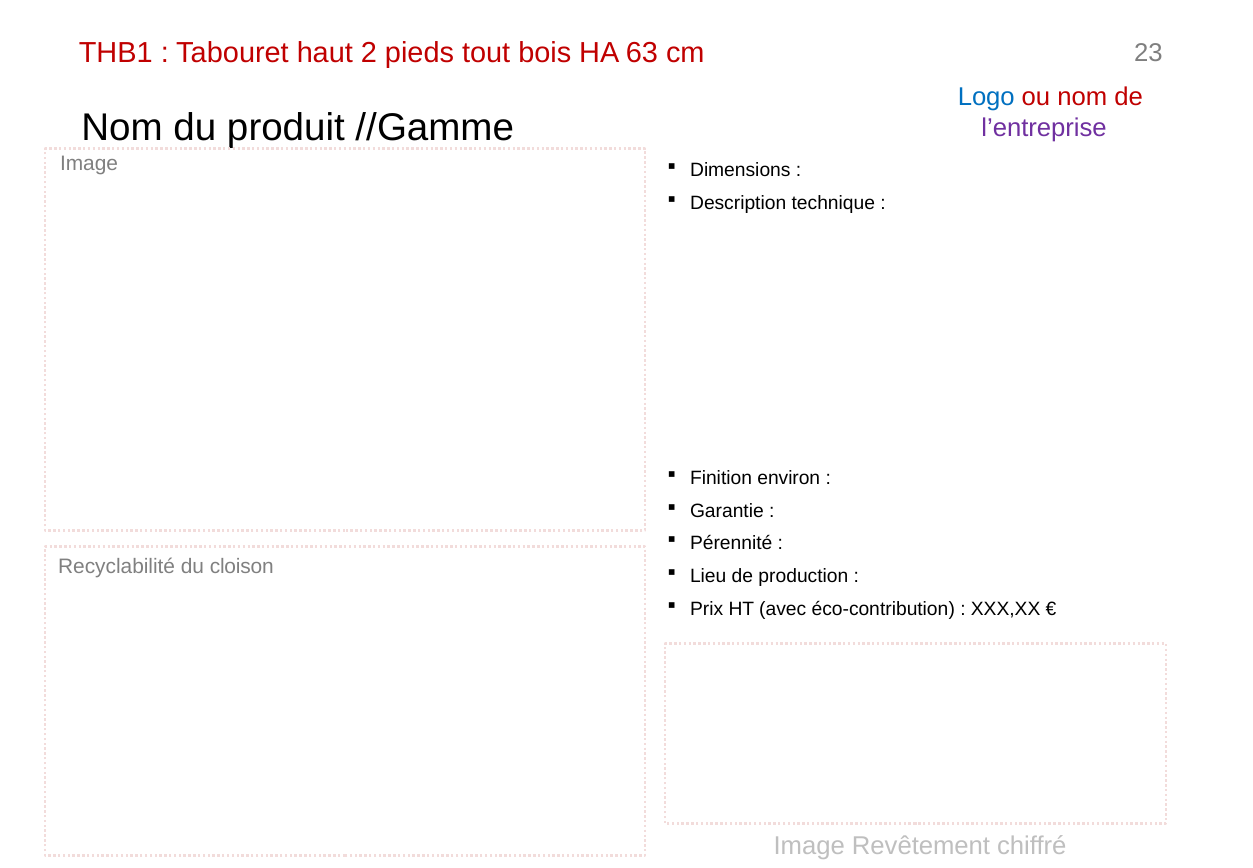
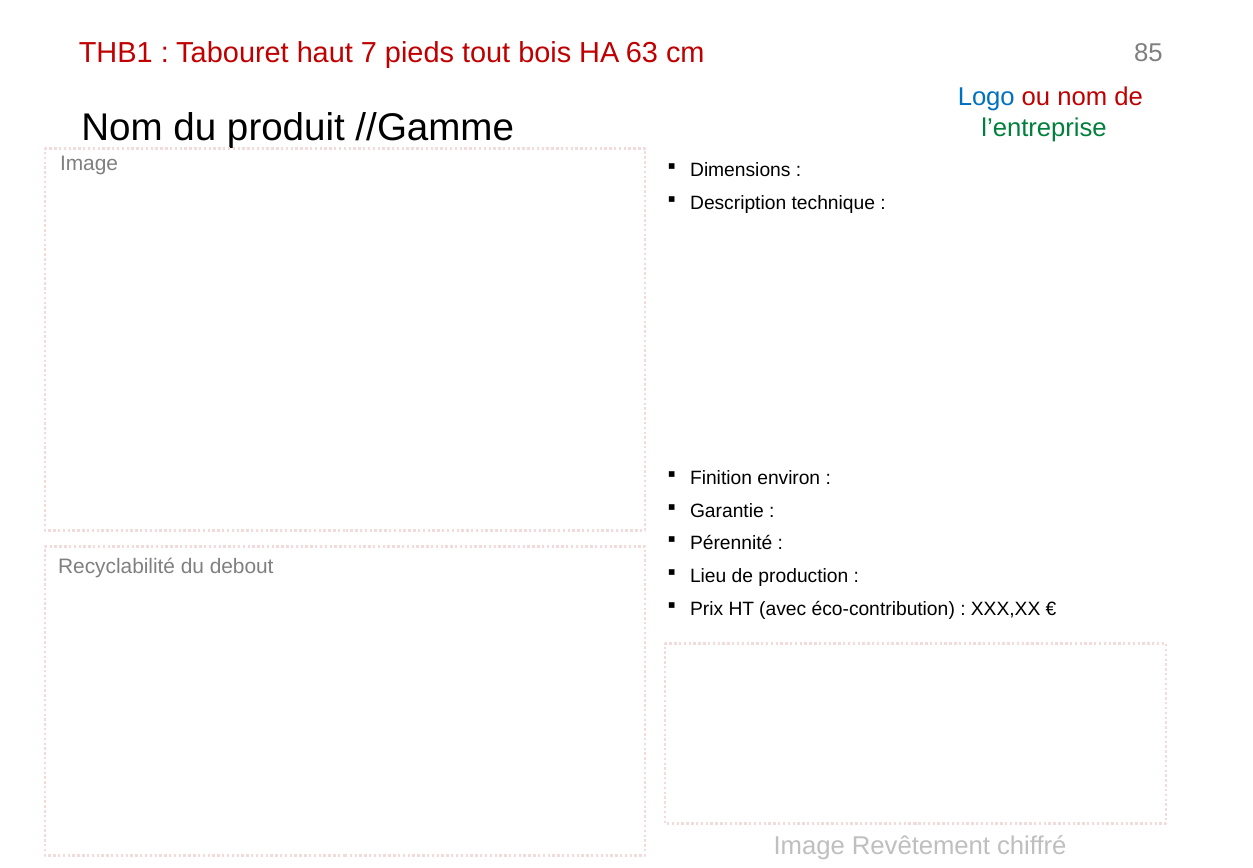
2: 2 -> 7
23: 23 -> 85
l’entreprise colour: purple -> green
cloison: cloison -> debout
